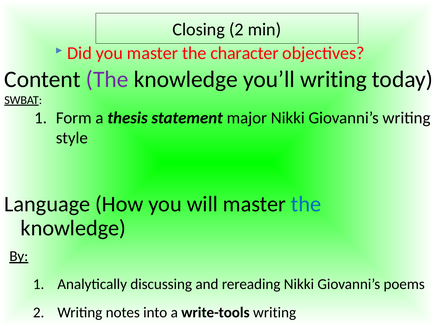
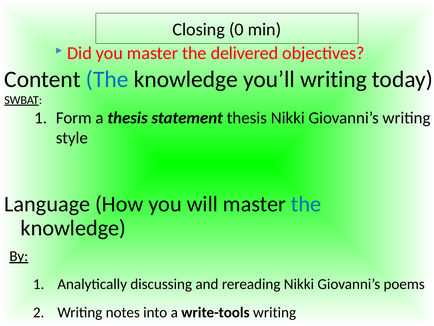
Closing 2: 2 -> 0
character: character -> delivered
The at (107, 79) colour: purple -> blue
statement major: major -> thesis
